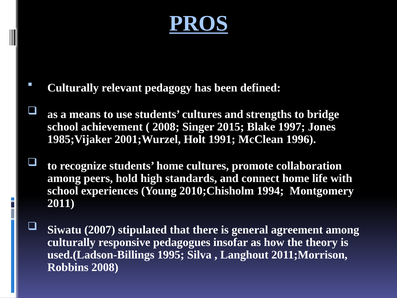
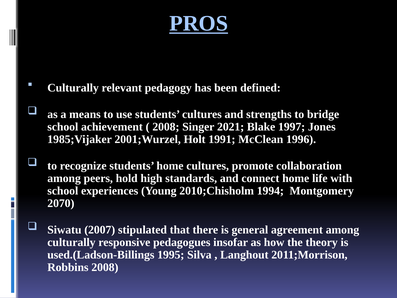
2015: 2015 -> 2021
2011: 2011 -> 2070
